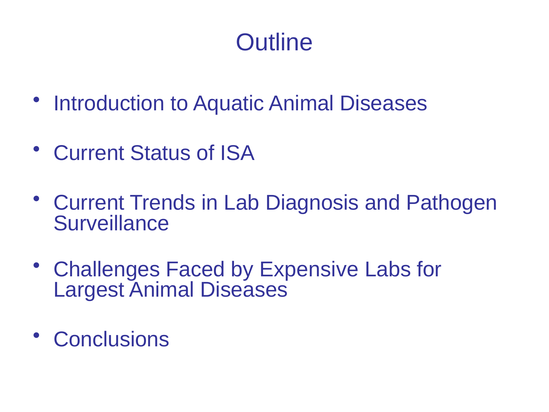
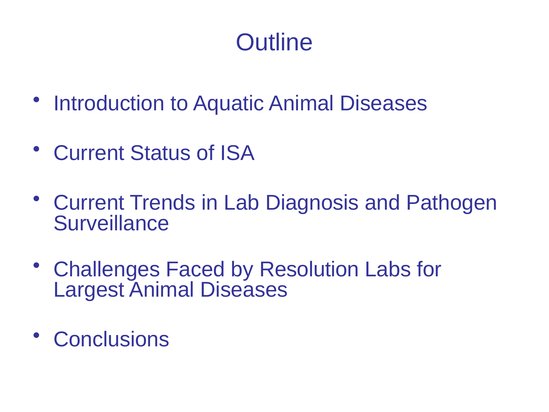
Expensive: Expensive -> Resolution
